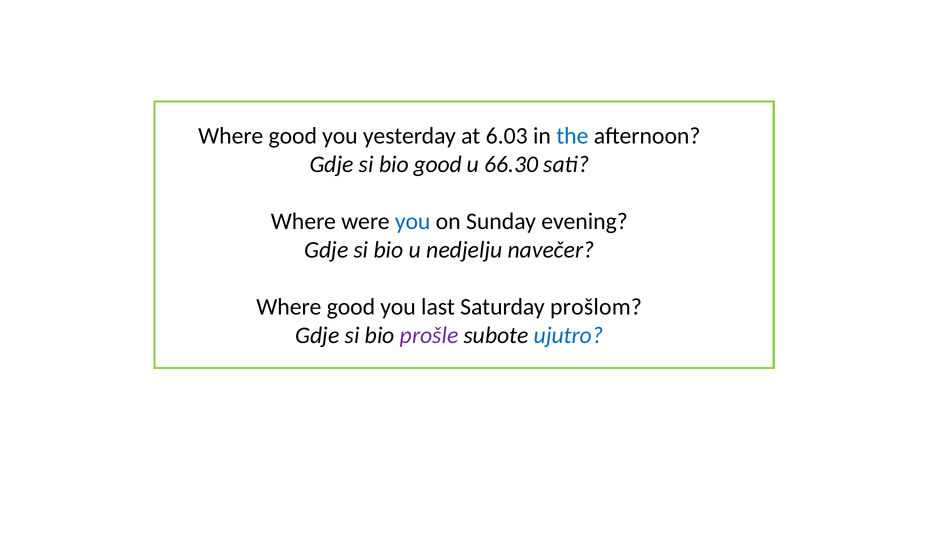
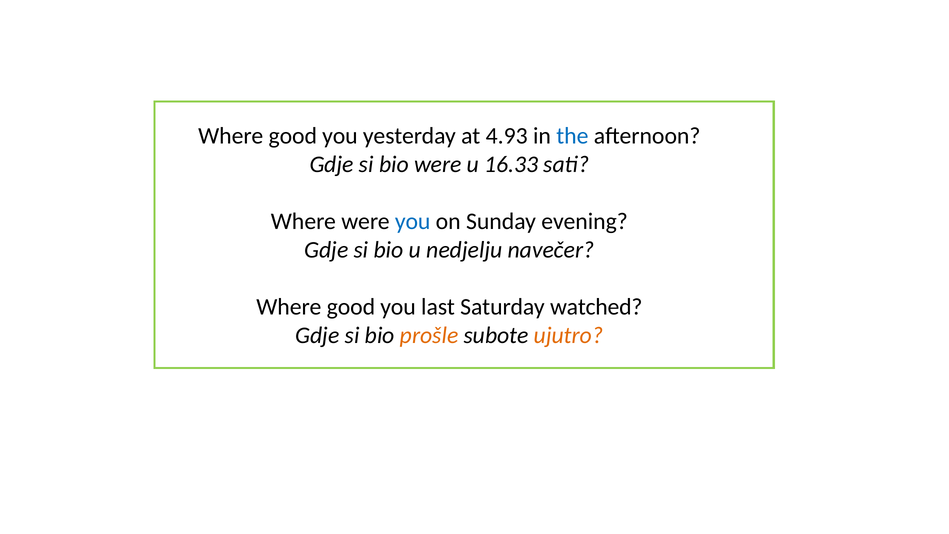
6.03: 6.03 -> 4.93
bio good: good -> were
66.30: 66.30 -> 16.33
prošlom: prošlom -> watched
prošle colour: purple -> orange
ujutro colour: blue -> orange
